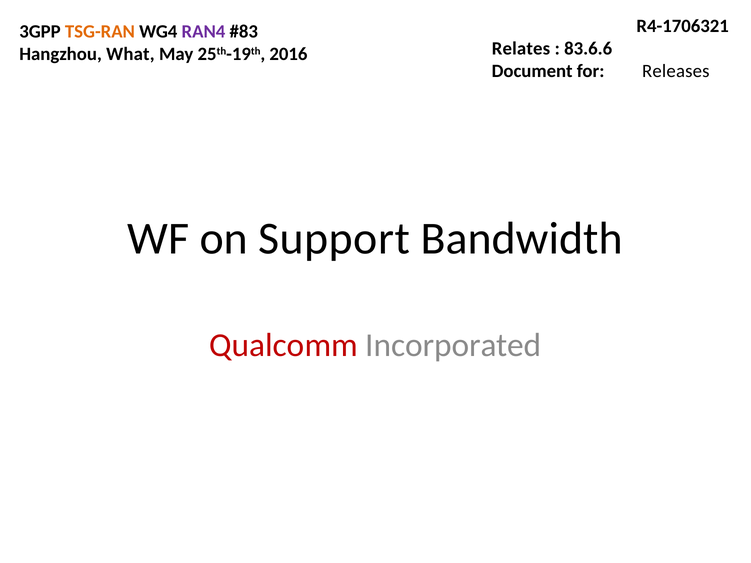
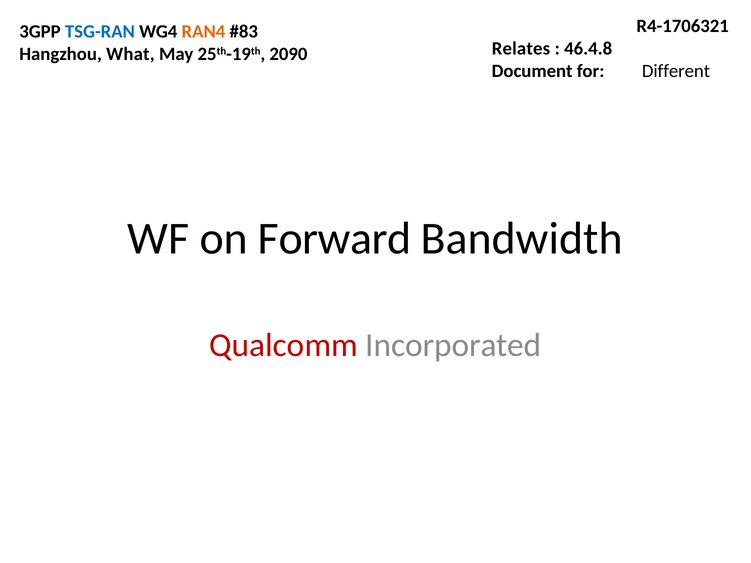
TSG-RAN colour: orange -> blue
RAN4 colour: purple -> orange
83.6.6: 83.6.6 -> 46.4.8
2016: 2016 -> 2090
Releases: Releases -> Different
Support: Support -> Forward
